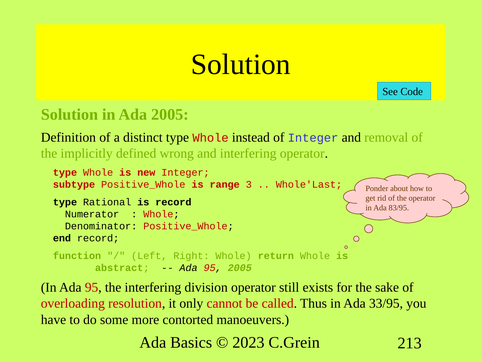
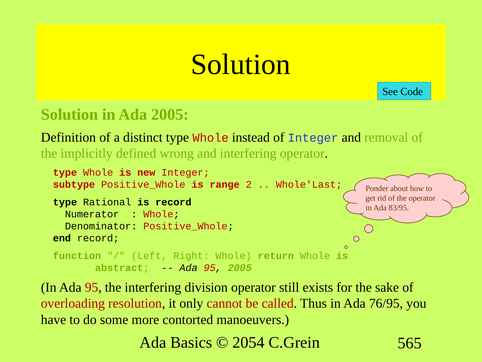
3: 3 -> 2
33/95: 33/95 -> 76/95
2023: 2023 -> 2054
213: 213 -> 565
